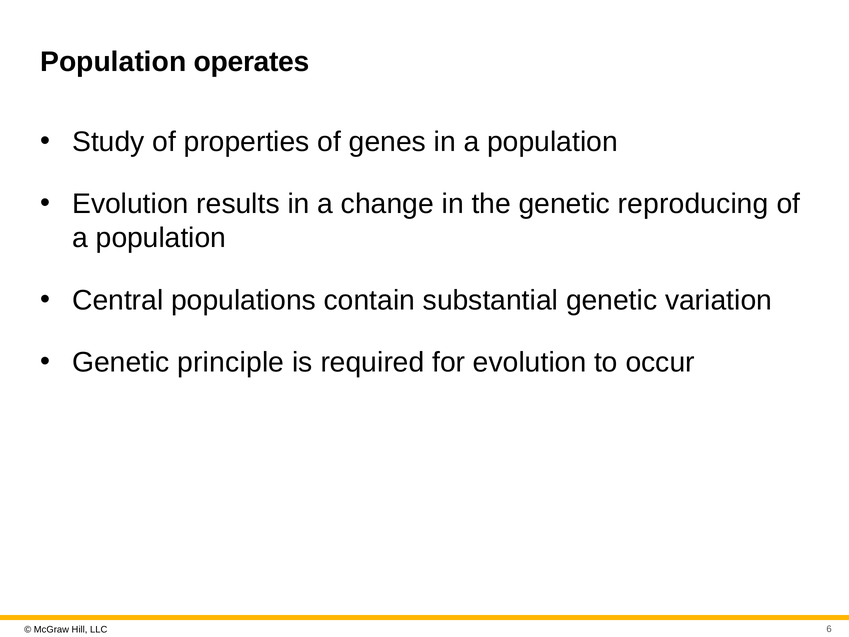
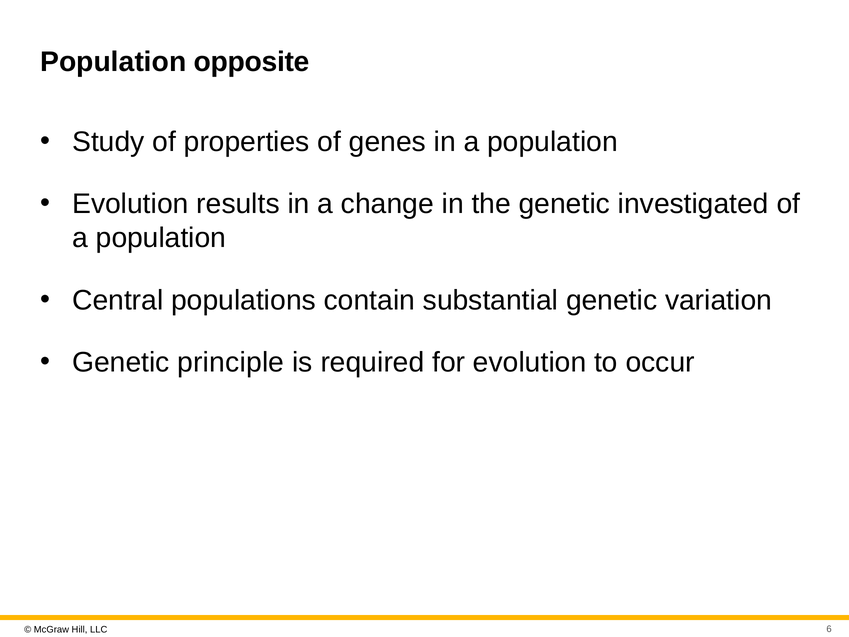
operates: operates -> opposite
reproducing: reproducing -> investigated
